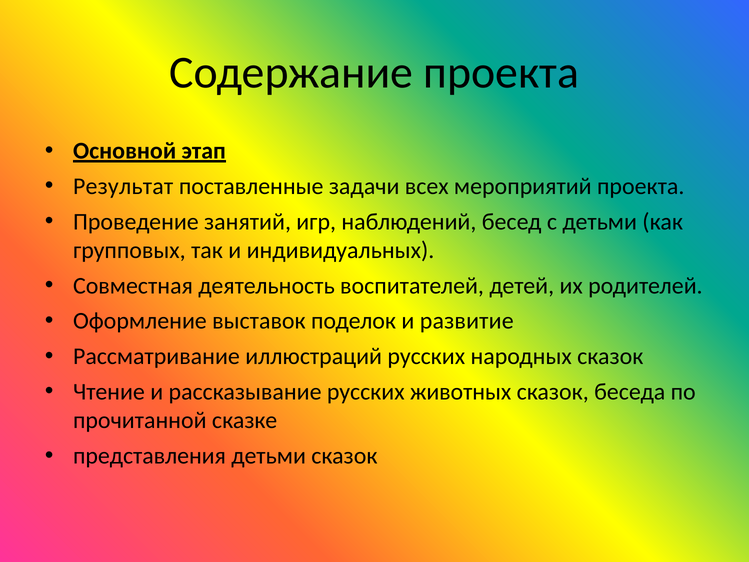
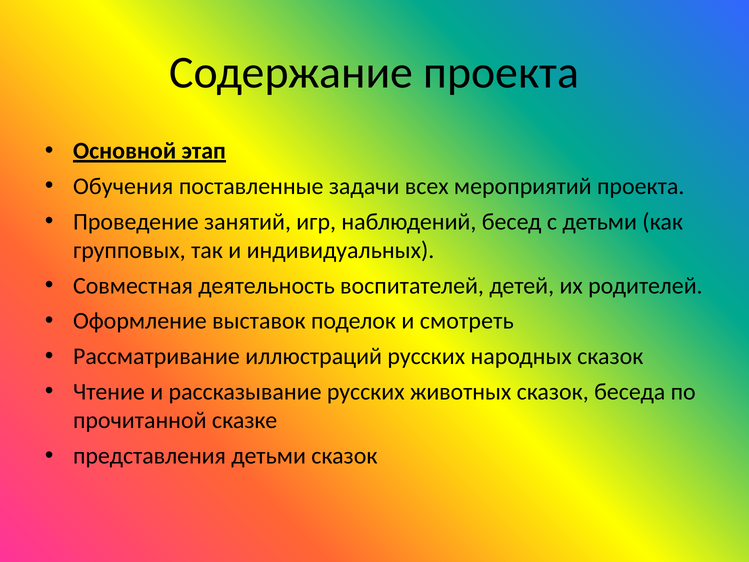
Результат: Результат -> Обучения
развитие: развитие -> смотреть
